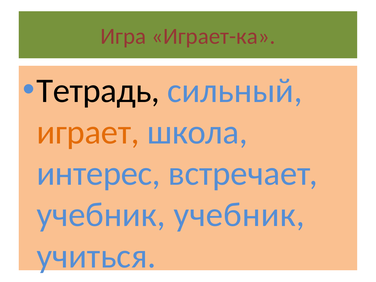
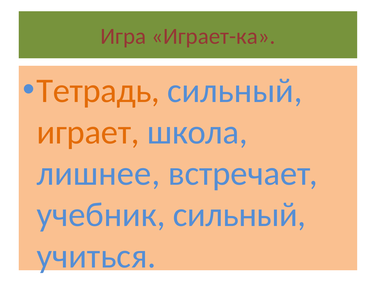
Тетрадь colour: black -> orange
интерес: интерес -> лишнее
учебник учебник: учебник -> сильный
